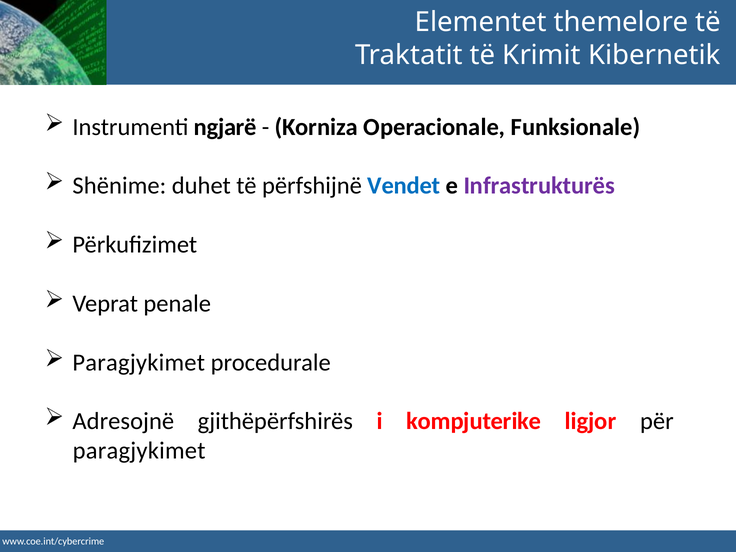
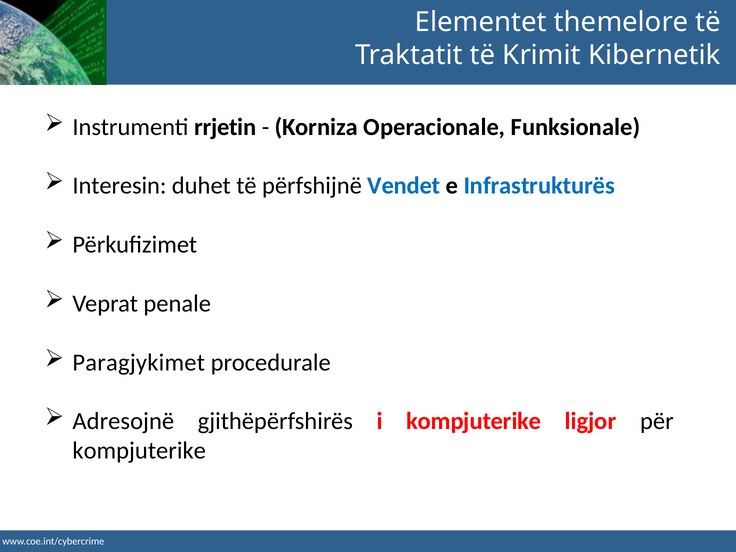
ngjarë: ngjarë -> rrjetin
Shënime: Shënime -> Interesin
Infrastrukturës colour: purple -> blue
paragjykimet at (139, 451): paragjykimet -> kompjuterike
